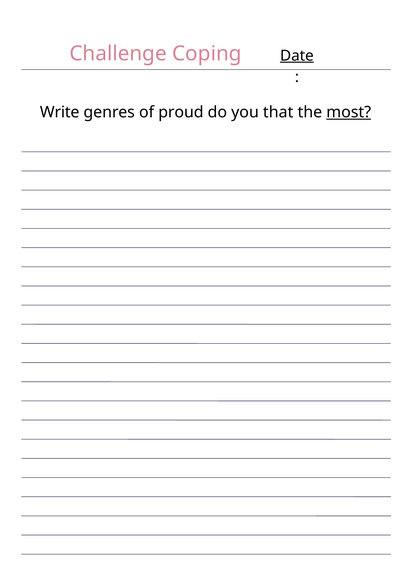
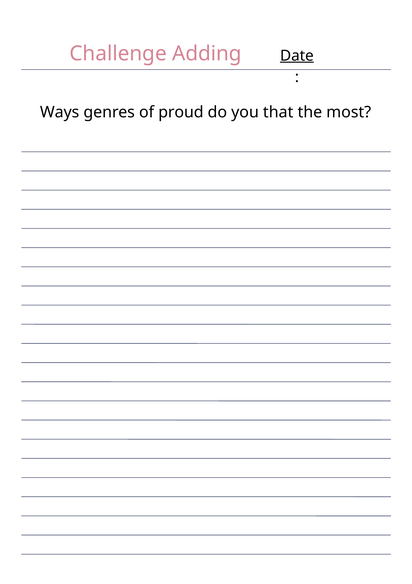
Coping: Coping -> Adding
Write: Write -> Ways
most underline: present -> none
